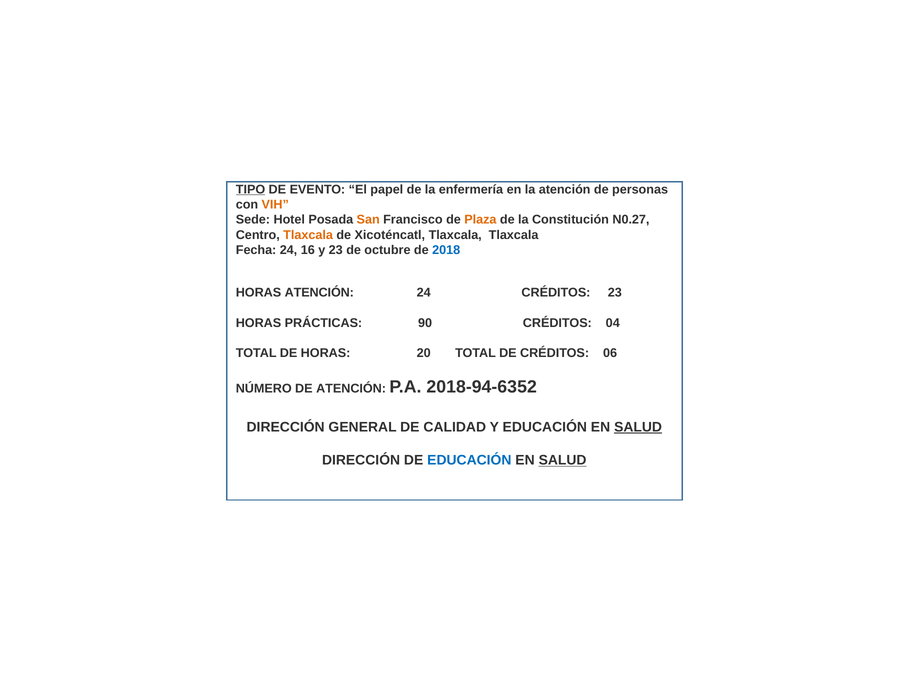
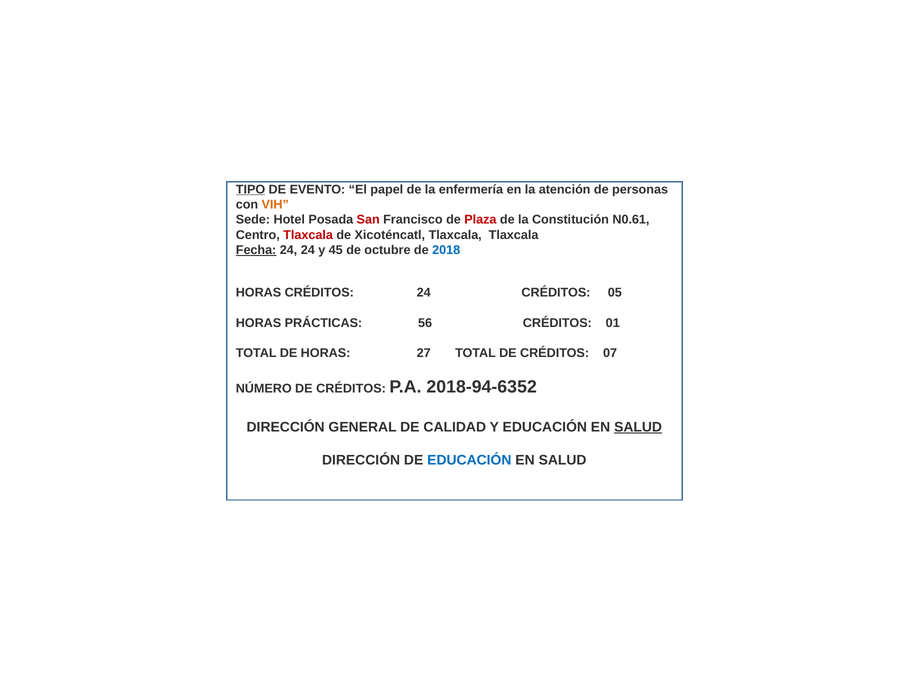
San colour: orange -> red
Plaza colour: orange -> red
N0.27: N0.27 -> N0.61
Tlaxcala at (308, 235) colour: orange -> red
Fecha underline: none -> present
24 16: 16 -> 24
y 23: 23 -> 45
HORAS ATENCIÓN: ATENCIÓN -> CRÉDITOS
CRÉDITOS 23: 23 -> 05
90: 90 -> 56
04: 04 -> 01
20: 20 -> 27
06: 06 -> 07
NÚMERO DE ATENCIÓN: ATENCIÓN -> CRÉDITOS
SALUD at (563, 460) underline: present -> none
